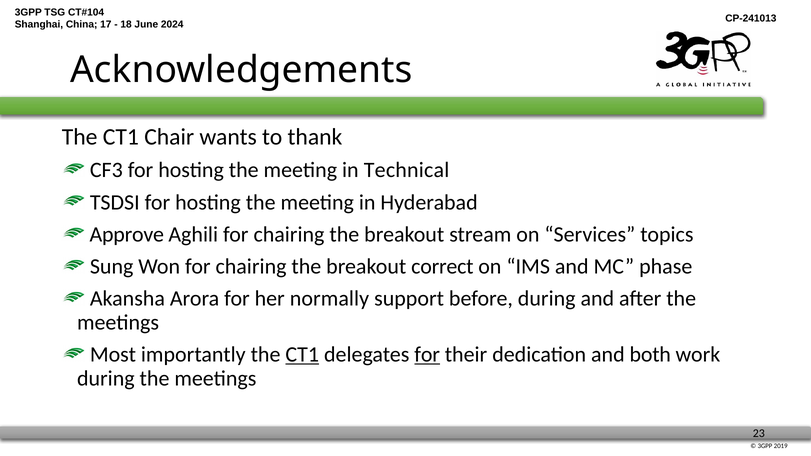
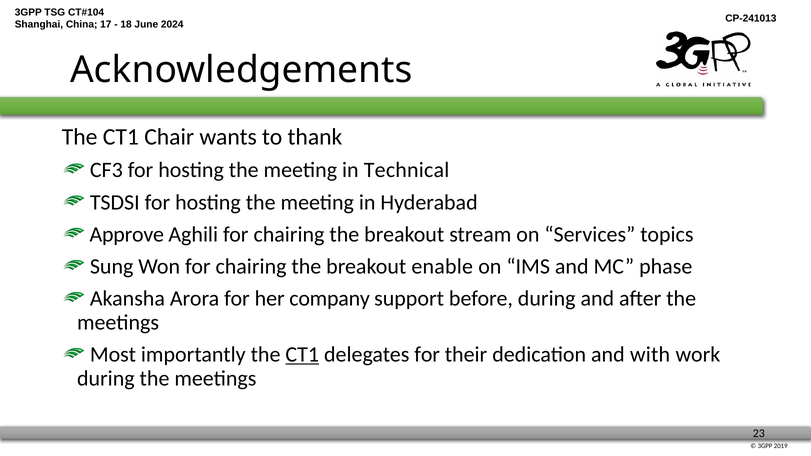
correct: correct -> enable
normally: normally -> company
for at (427, 355) underline: present -> none
both: both -> with
